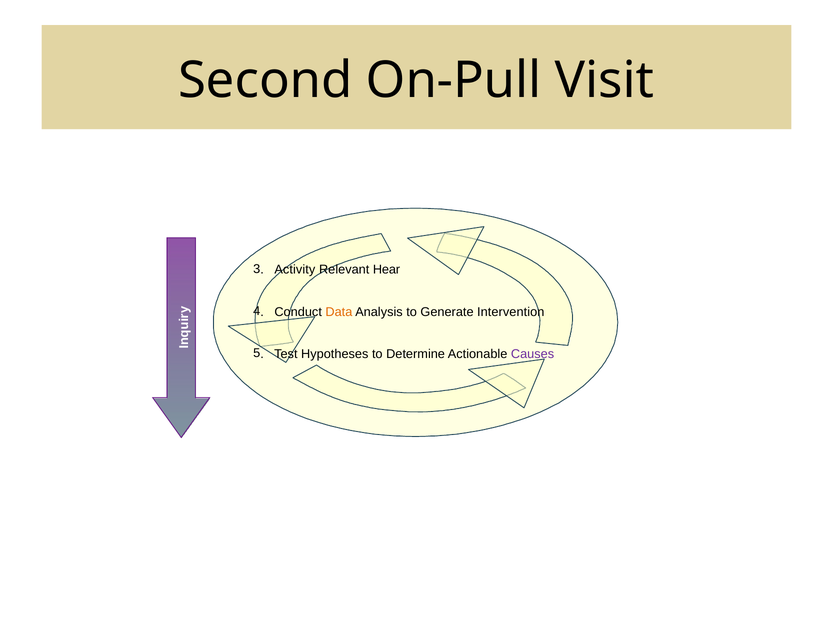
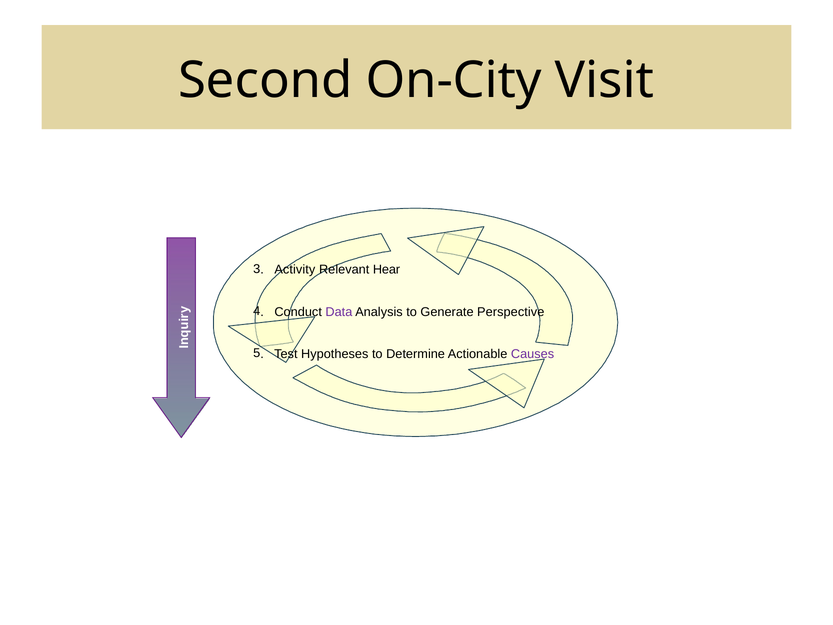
On-Pull: On-Pull -> On-City
Data colour: orange -> purple
Intervention: Intervention -> Perspective
